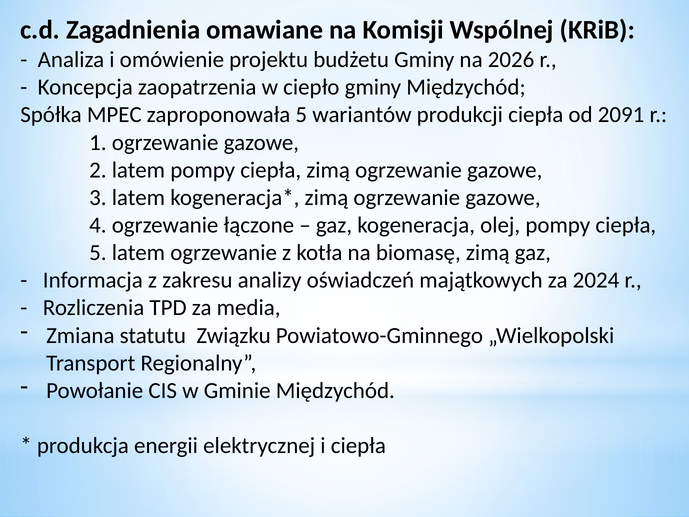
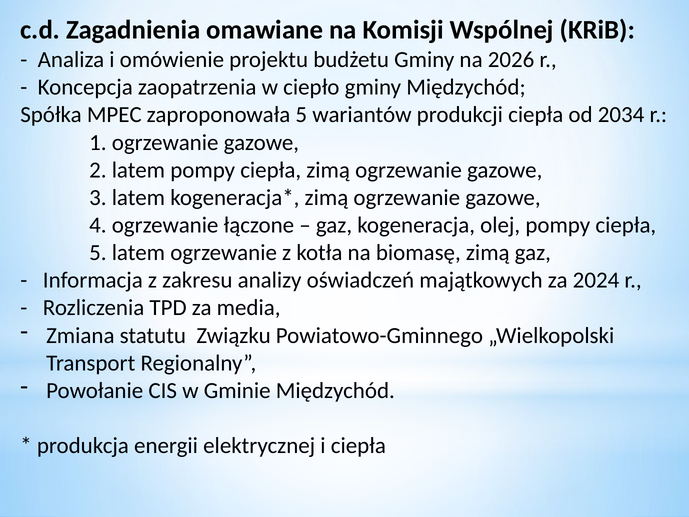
2091: 2091 -> 2034
